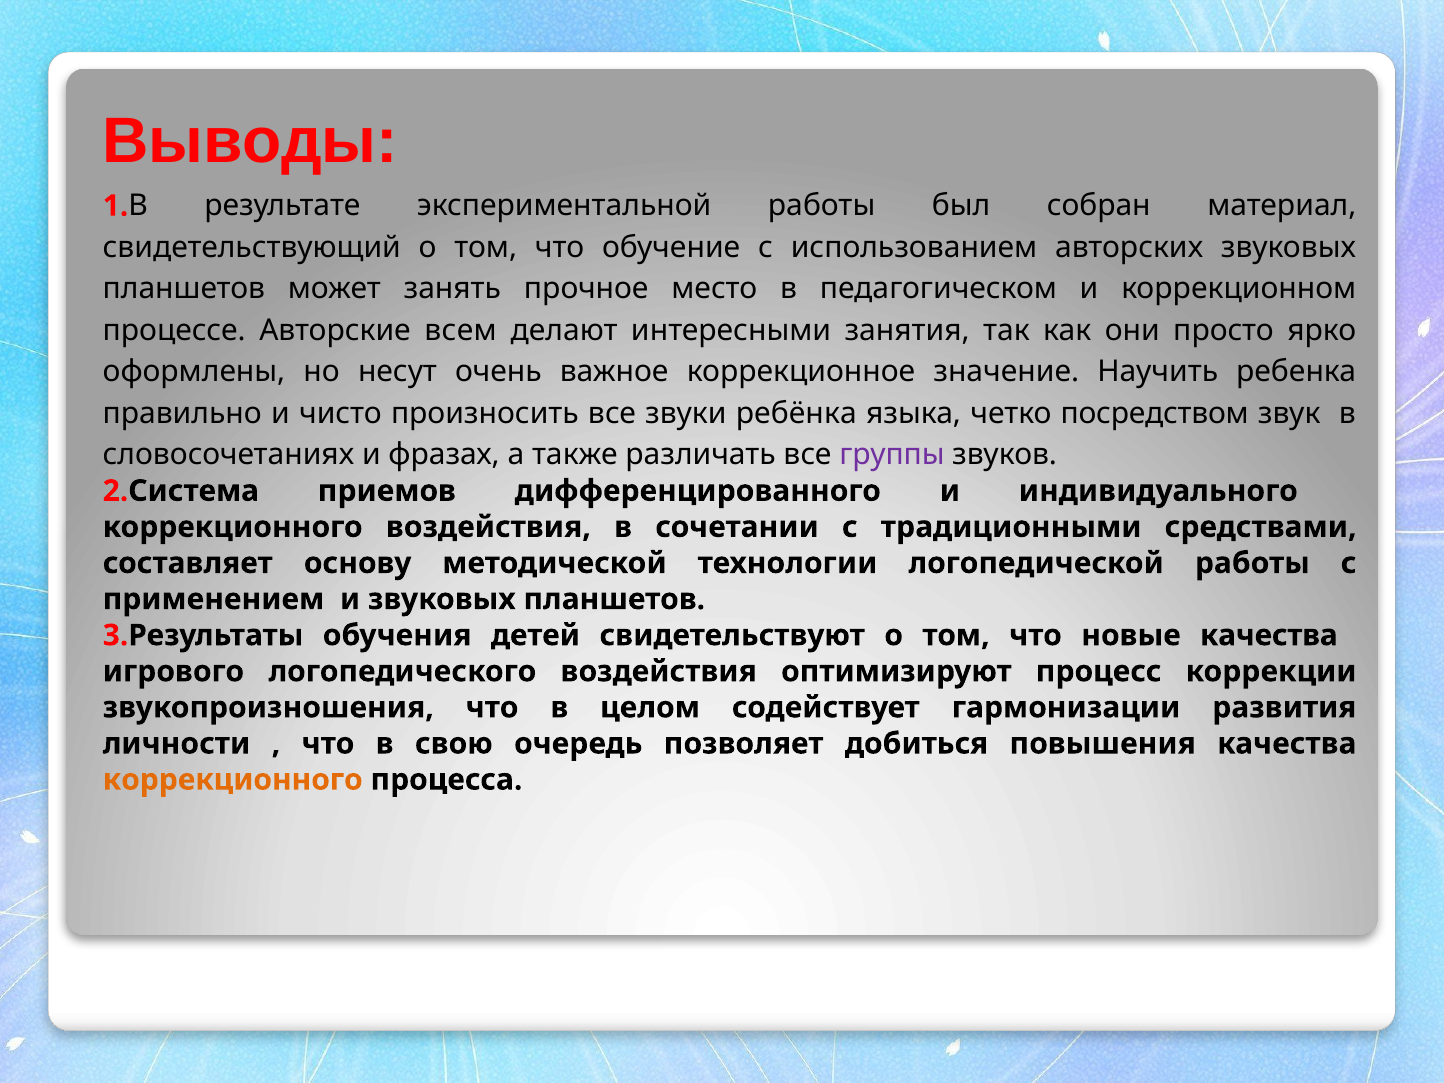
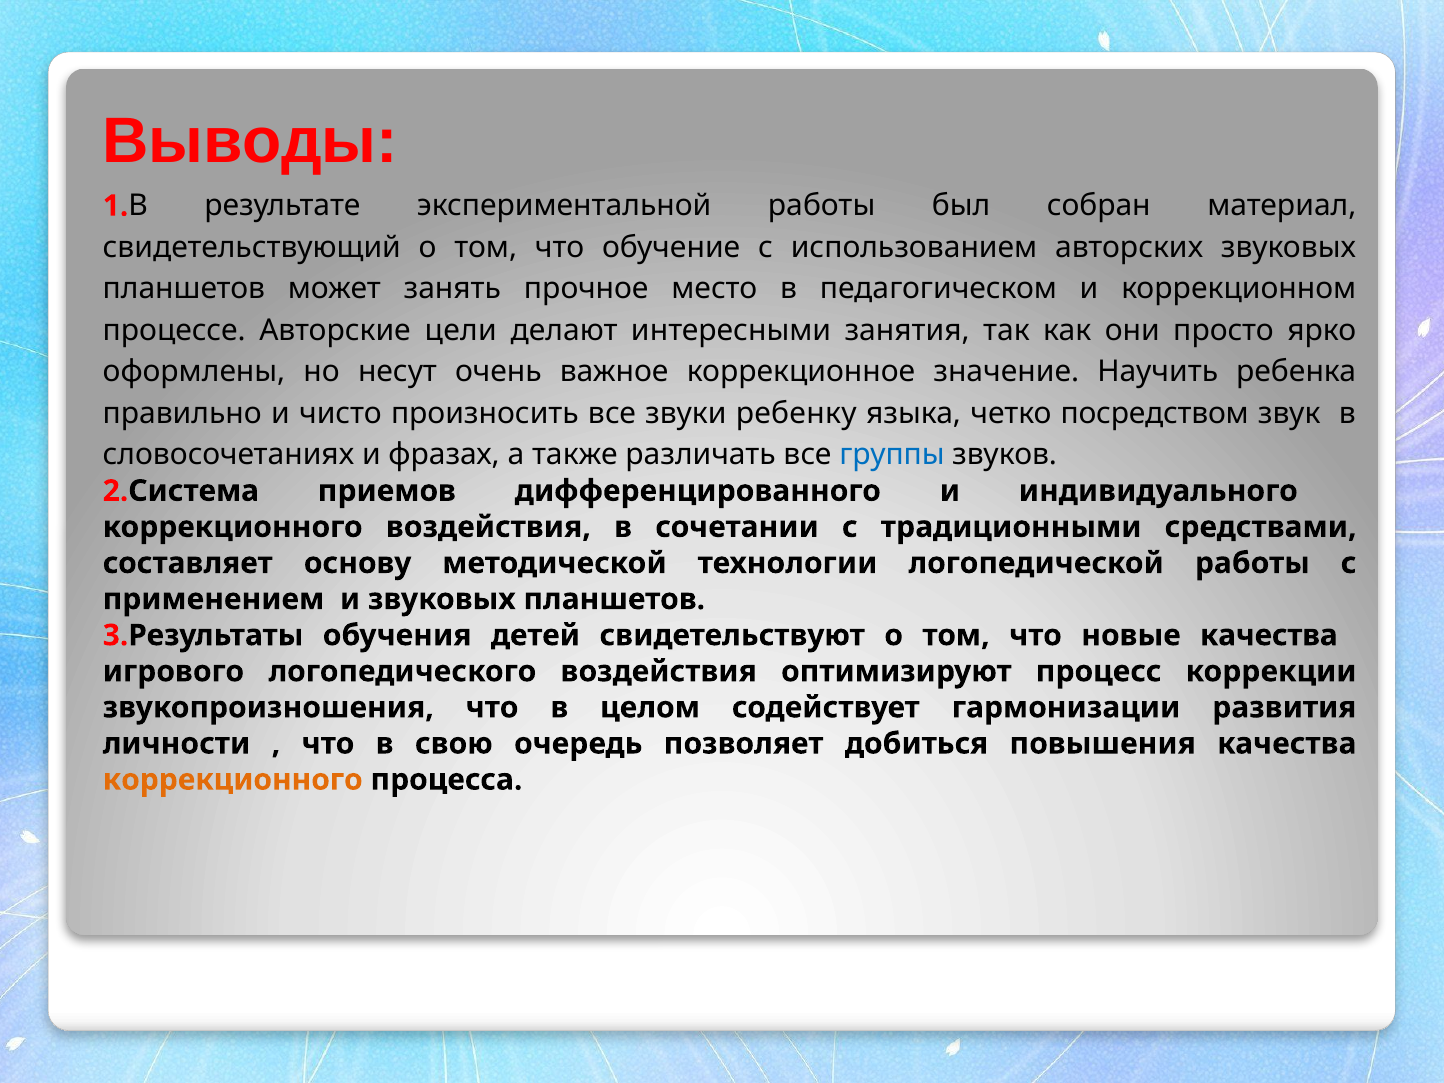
всем: всем -> цели
ребёнка: ребёнка -> ребенку
группы colour: purple -> blue
